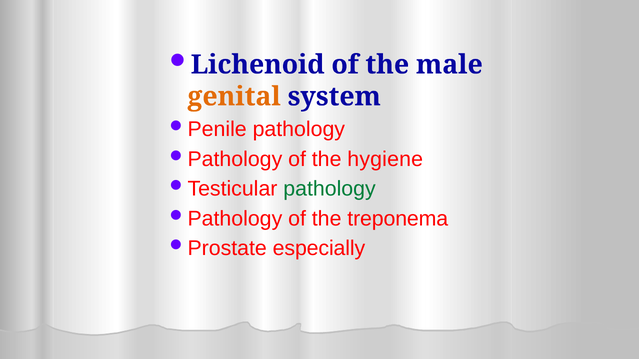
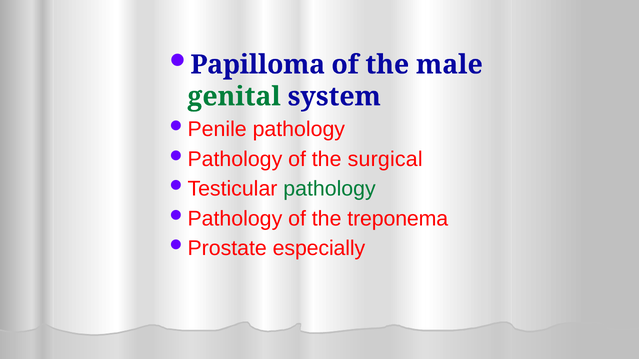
Lichenoid: Lichenoid -> Papilloma
genital colour: orange -> green
hygiene: hygiene -> surgical
